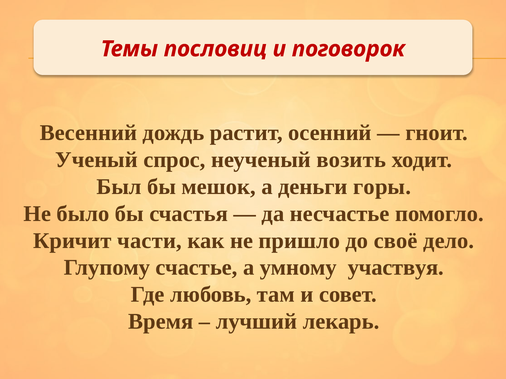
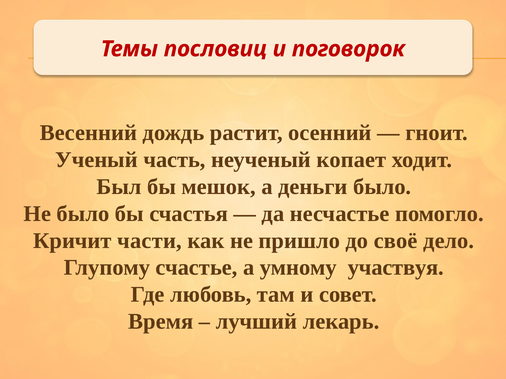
спрос: спрос -> часть
возить: возить -> копает
деньги горы: горы -> было
